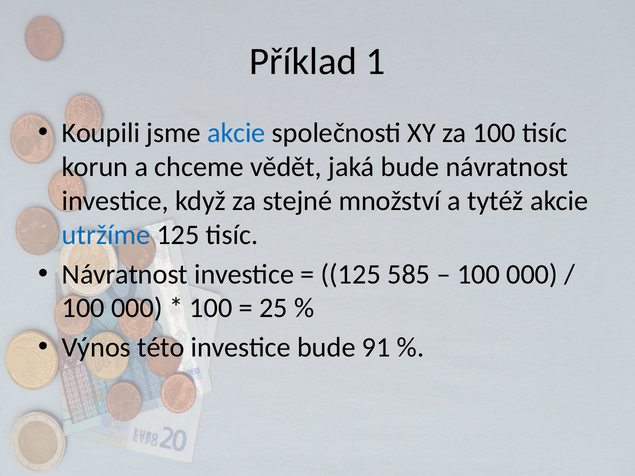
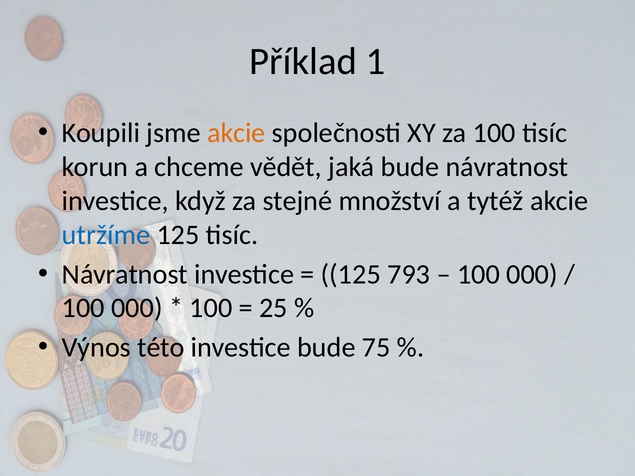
akcie at (236, 133) colour: blue -> orange
585: 585 -> 793
91: 91 -> 75
